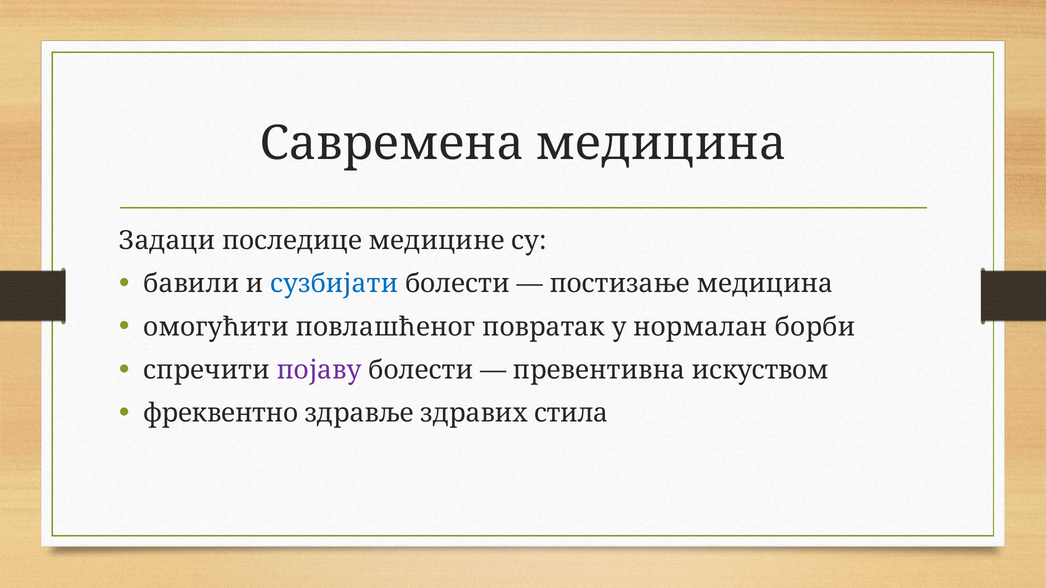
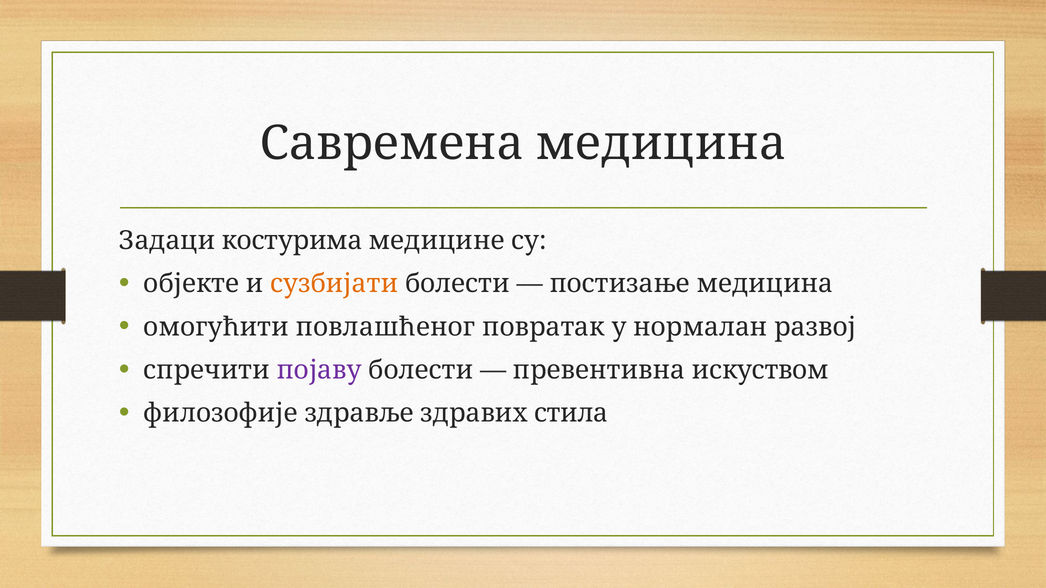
последице: последице -> костурима
бавили: бавили -> објекте
сузбијати colour: blue -> orange
борби: борби -> развој
фреквентно: фреквентно -> филозофије
